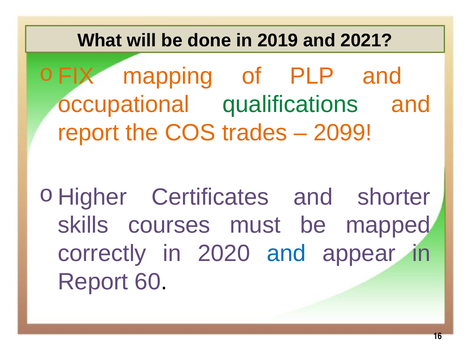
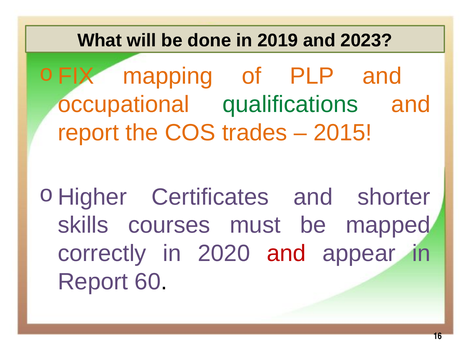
2021: 2021 -> 2023
2099: 2099 -> 2015
and at (286, 253) colour: blue -> red
